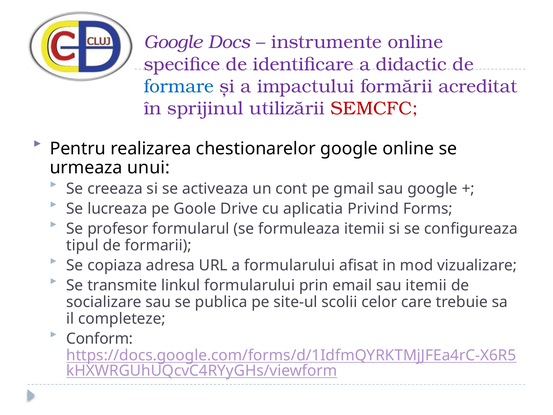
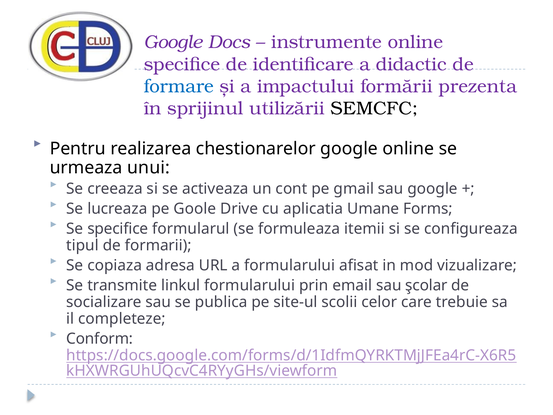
acreditat: acreditat -> prezenta
SEMCFC colour: red -> black
Privind: Privind -> Umane
Se profesor: profesor -> specifice
sau itemii: itemii -> şcolar
